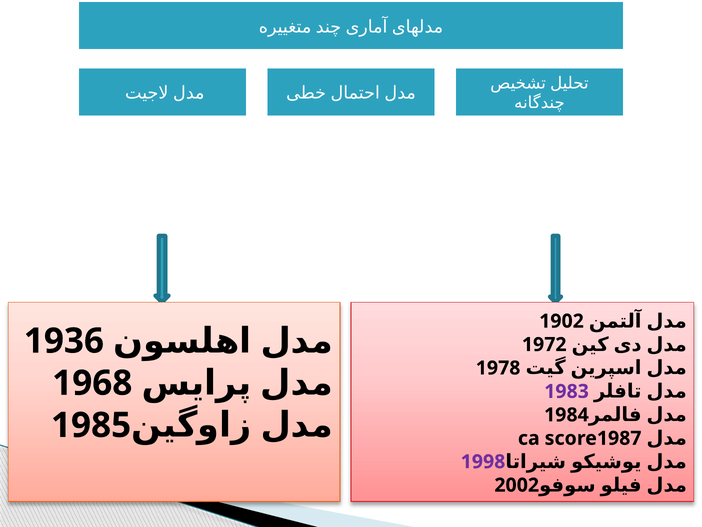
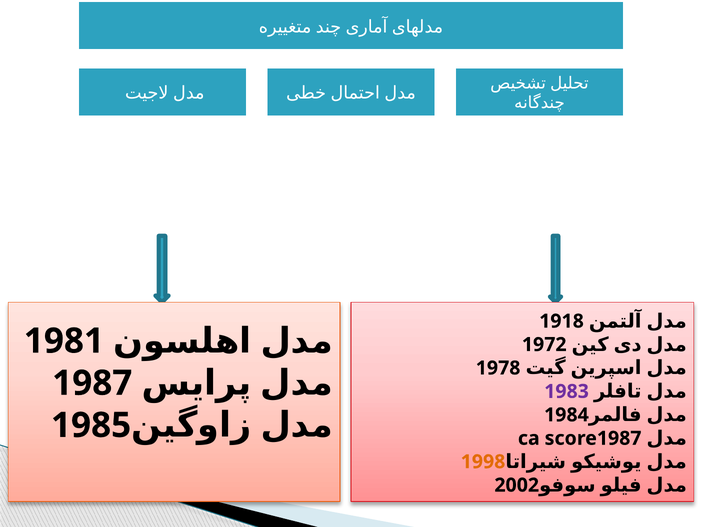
1902: 1902 -> 1918
1936: 1936 -> 1981
1968: 1968 -> 1987
1998 colour: purple -> orange
